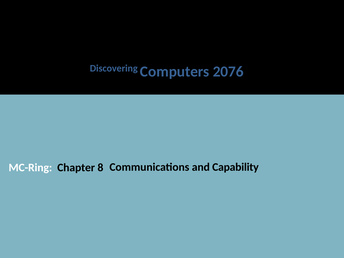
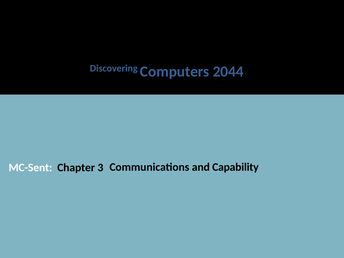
2076: 2076 -> 2044
MC-Ring: MC-Ring -> MC-Sent
8: 8 -> 3
